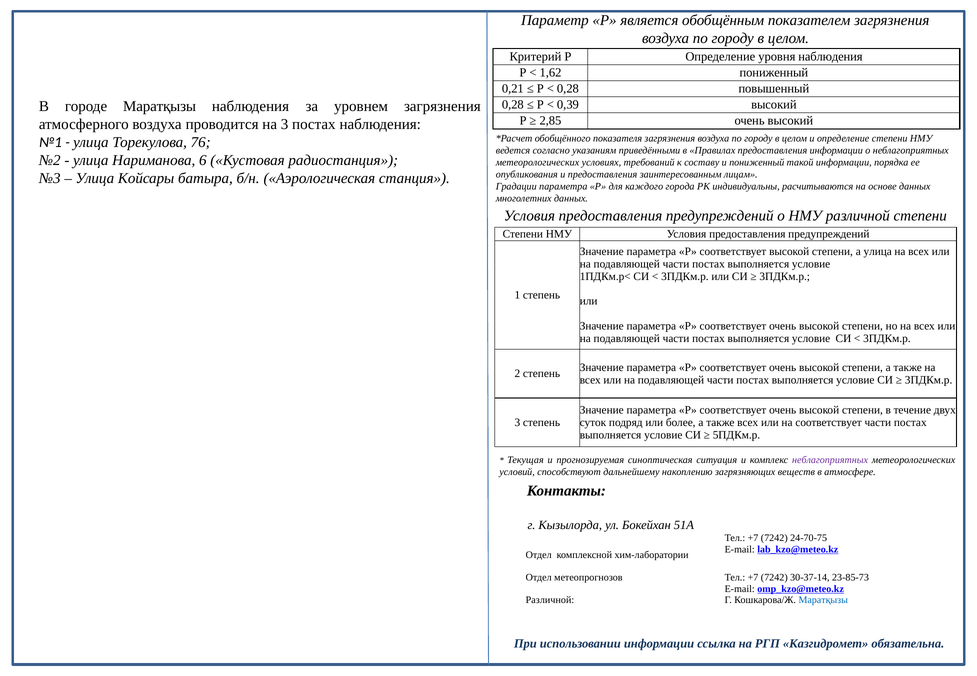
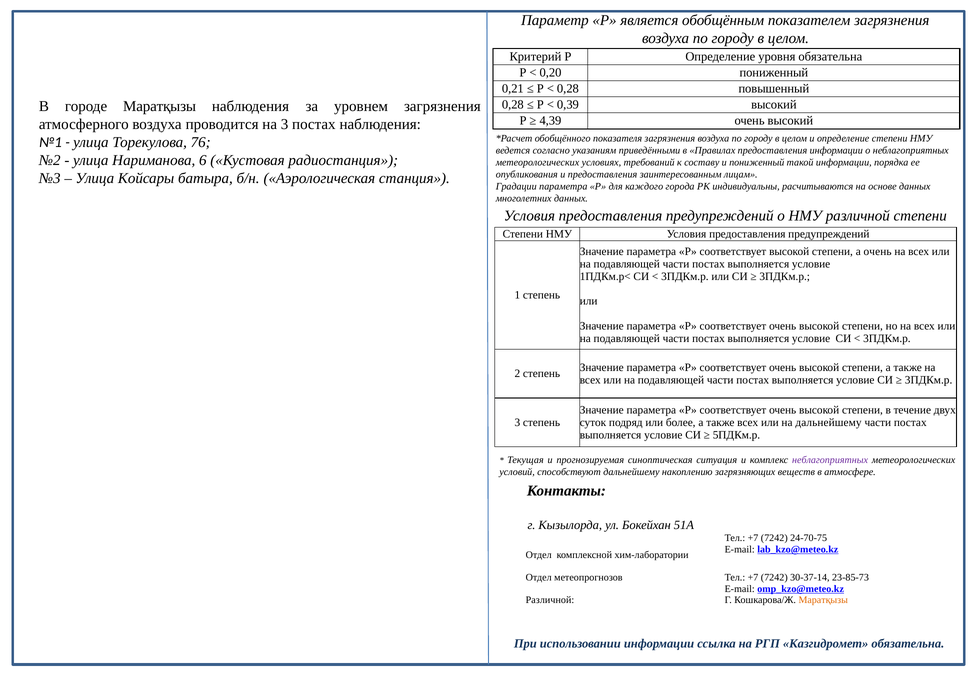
уровня наблюдения: наблюдения -> обязательна
1,62: 1,62 -> 0,20
2,85: 2,85 -> 4,39
а улица: улица -> очень
на соответствует: соответствует -> дальнейшему
Маратқызы at (823, 600) colour: blue -> orange
